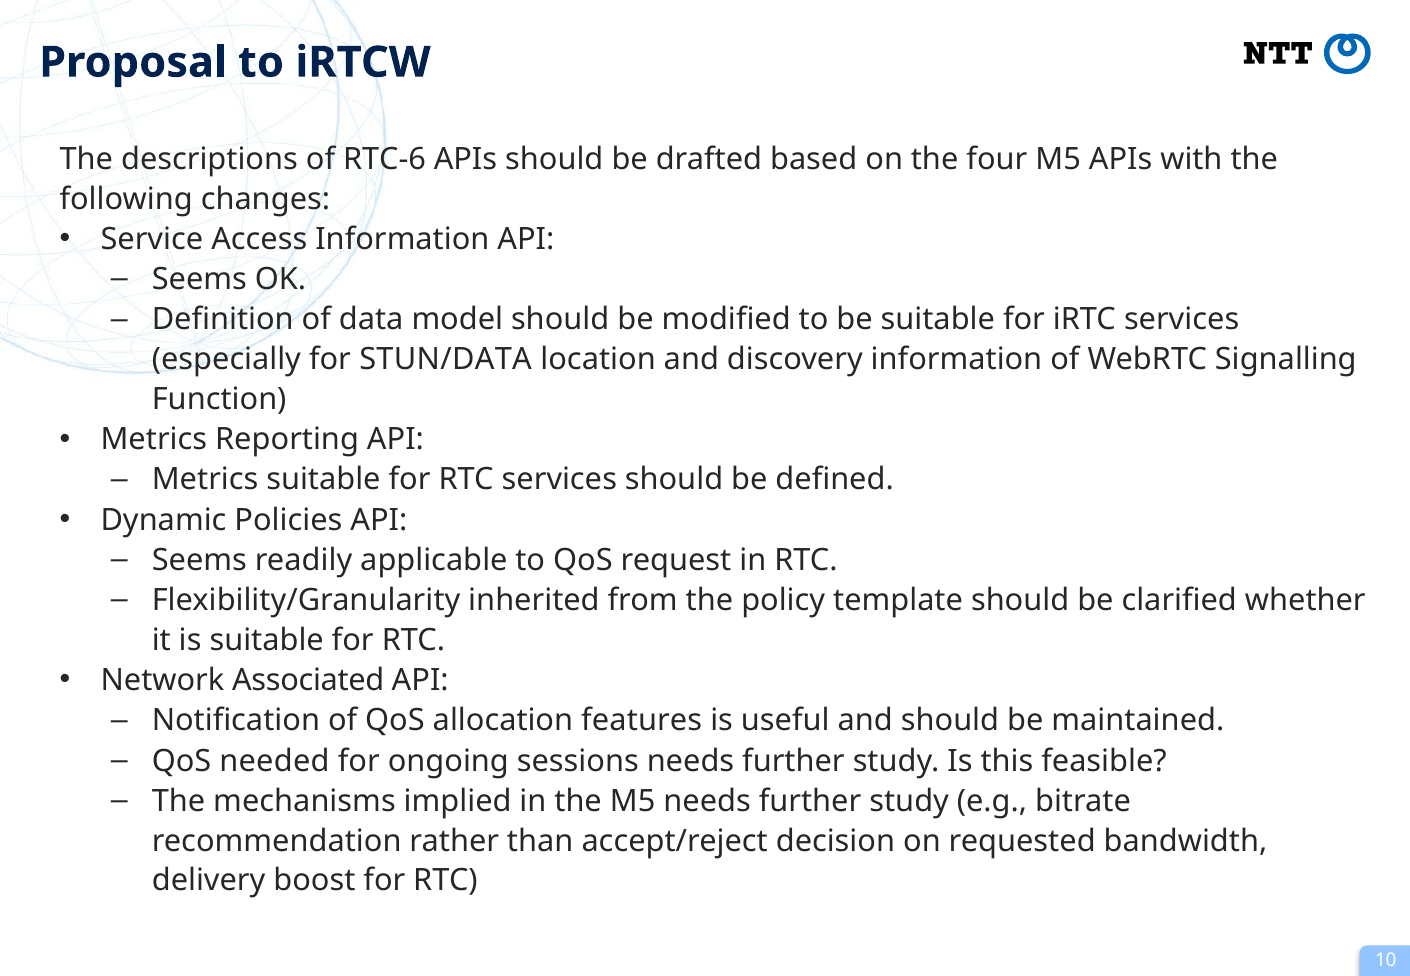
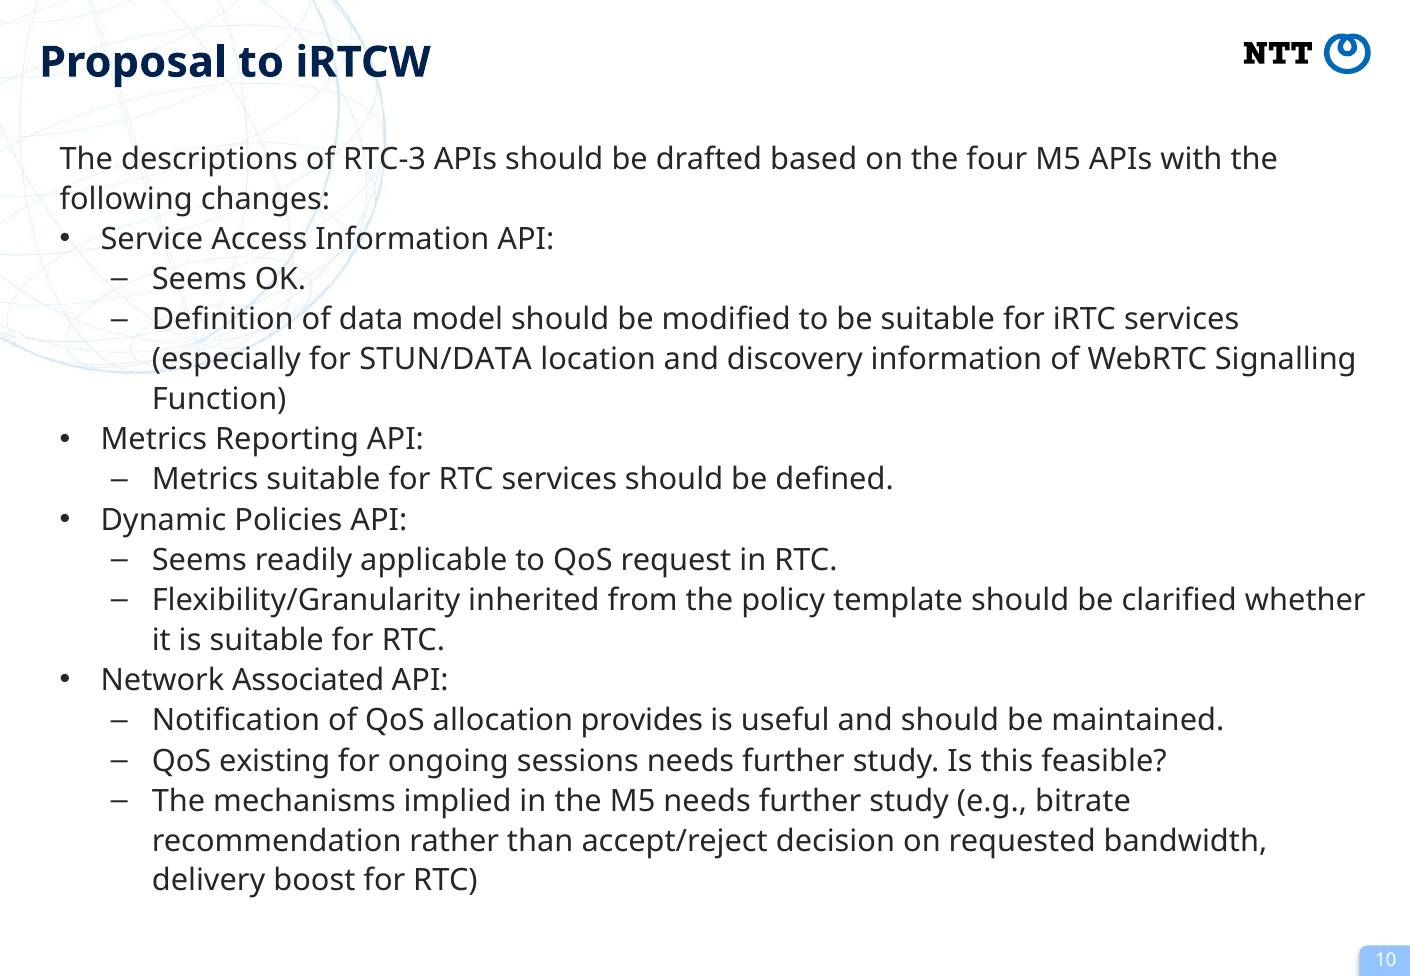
RTC-6: RTC-6 -> RTC-3
features: features -> provides
needed: needed -> existing
